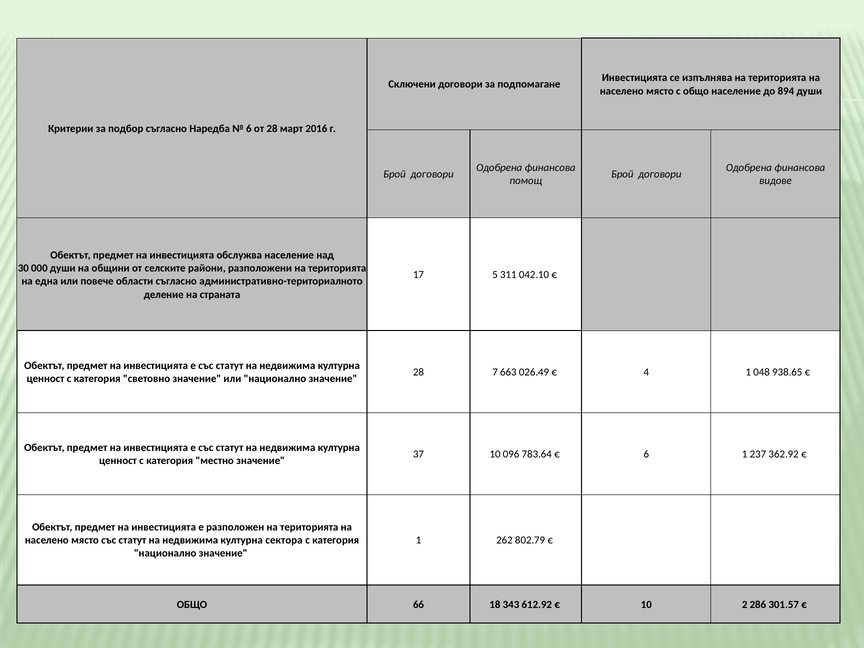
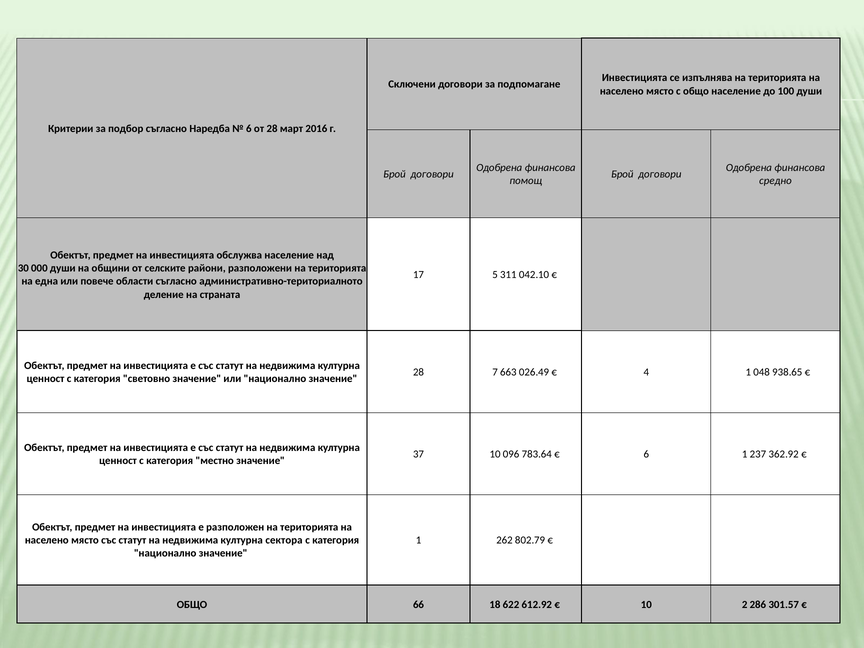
894: 894 -> 100
видове: видове -> средно
343: 343 -> 622
